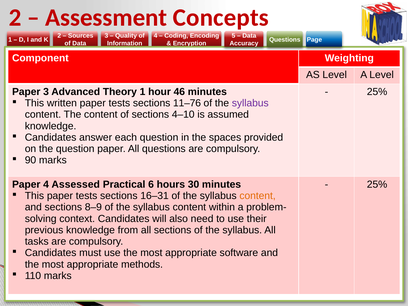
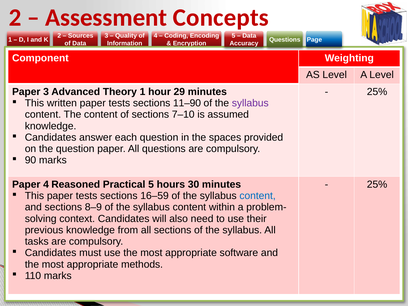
46: 46 -> 29
11–76: 11–76 -> 11–90
4–10: 4–10 -> 7–10
Assessed: Assessed -> Reasoned
Practical 6: 6 -> 5
16–31: 16–31 -> 16–59
content at (258, 196) colour: orange -> blue
